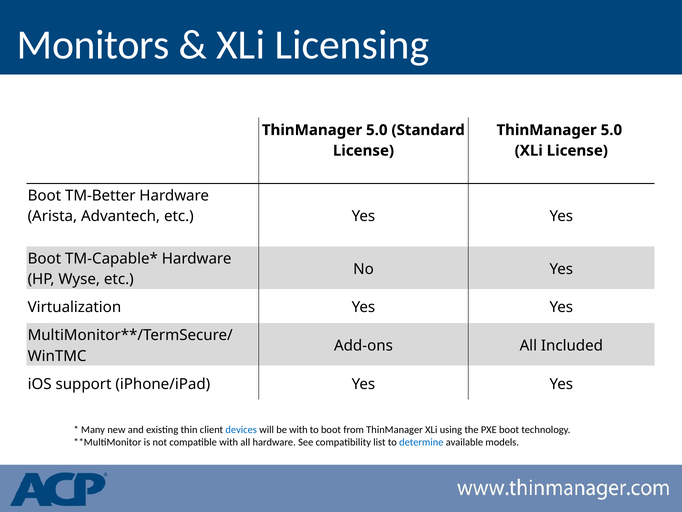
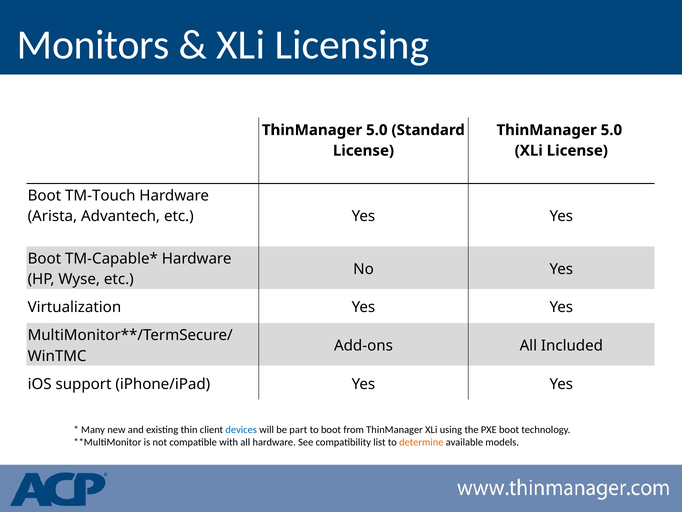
TM-Better: TM-Better -> TM-Touch
be with: with -> part
determine colour: blue -> orange
